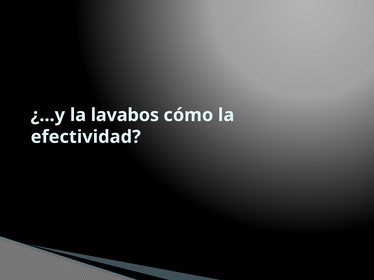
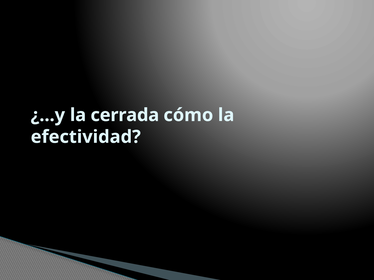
lavabos: lavabos -> cerrada
